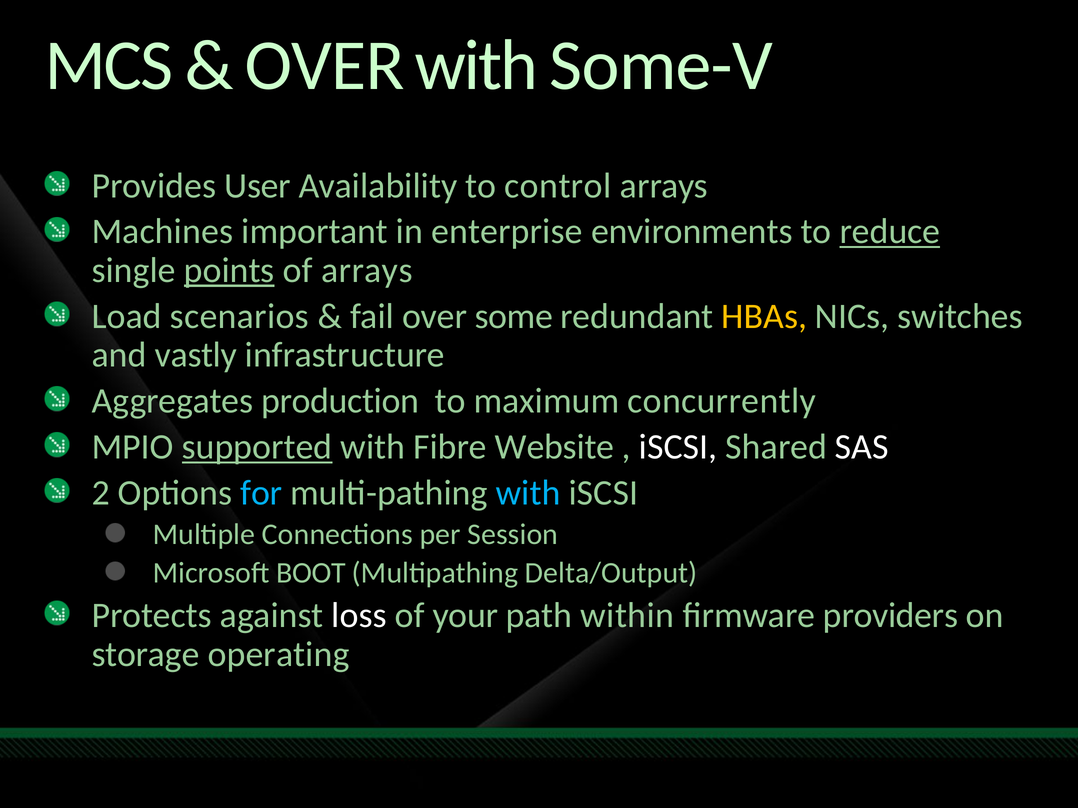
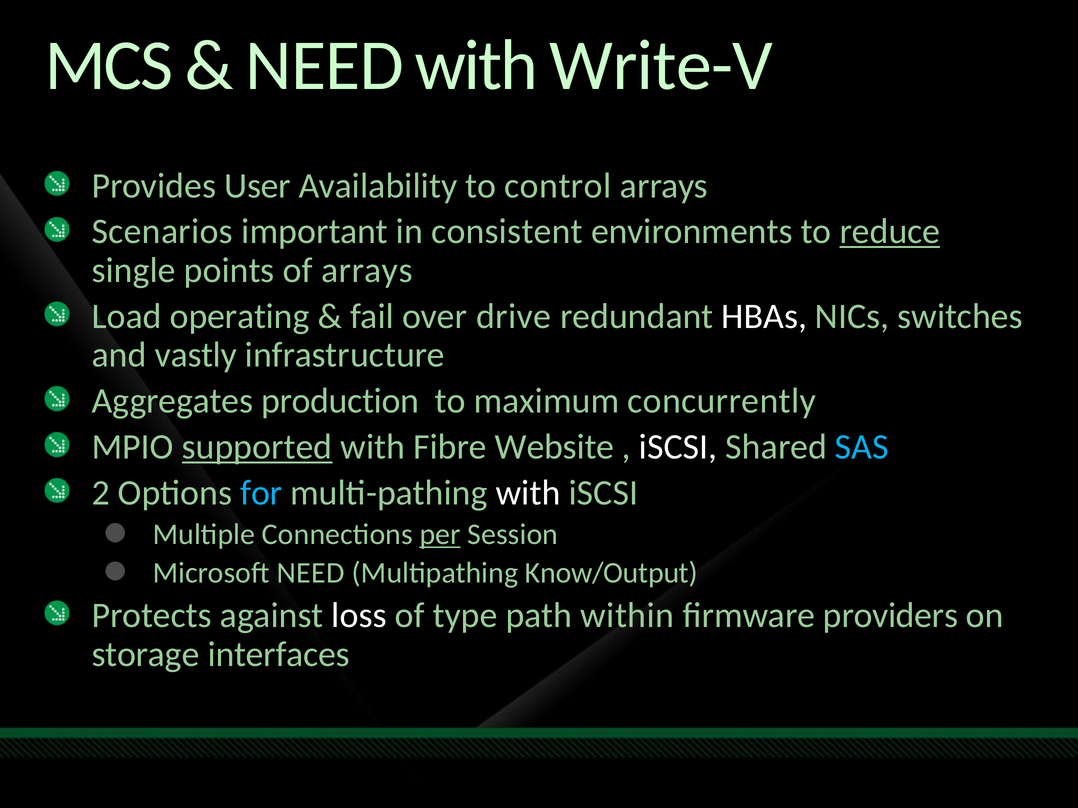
OVER at (325, 65): OVER -> NEED
Some-V: Some-V -> Write-V
Machines: Machines -> Scenarios
enterprise: enterprise -> consistent
points underline: present -> none
scenarios: scenarios -> operating
some: some -> drive
HBAs colour: yellow -> white
SAS colour: white -> light blue
with at (528, 493) colour: light blue -> white
per underline: none -> present
Microsoft BOOT: BOOT -> NEED
Delta/Output: Delta/Output -> Know/Output
your: your -> type
operating: operating -> interfaces
